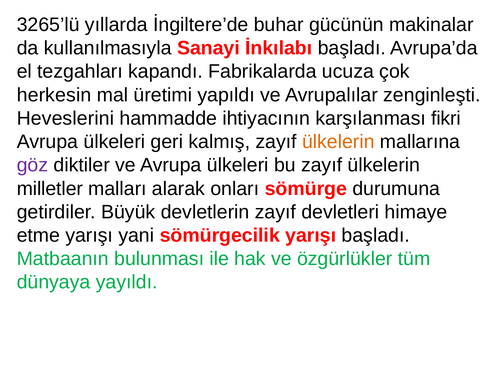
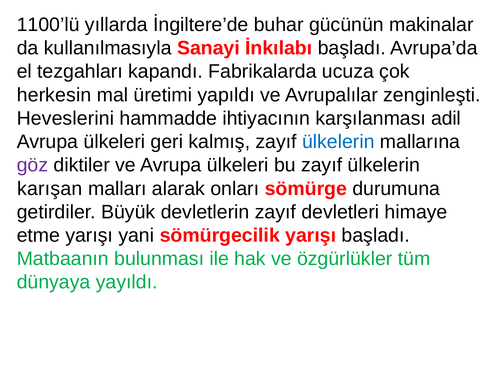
3265’lü: 3265’lü -> 1100’lü
fikri: fikri -> adil
ülkelerin at (338, 142) colour: orange -> blue
milletler: milletler -> karışan
